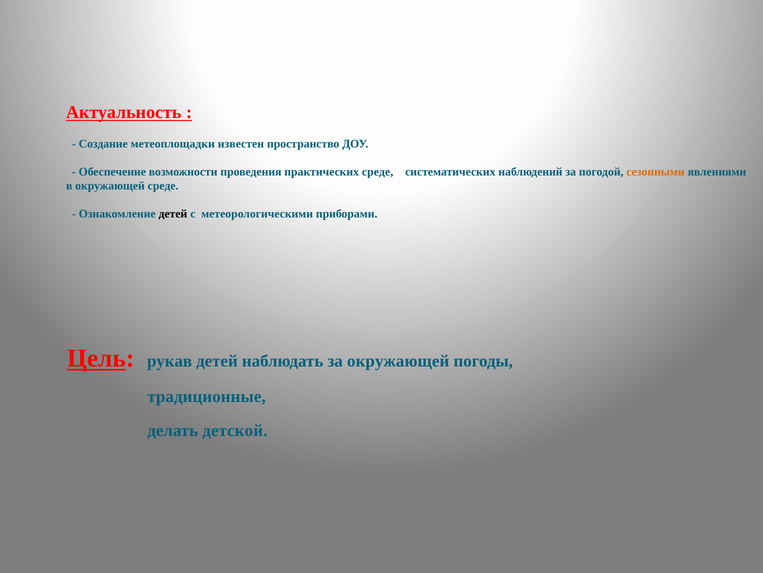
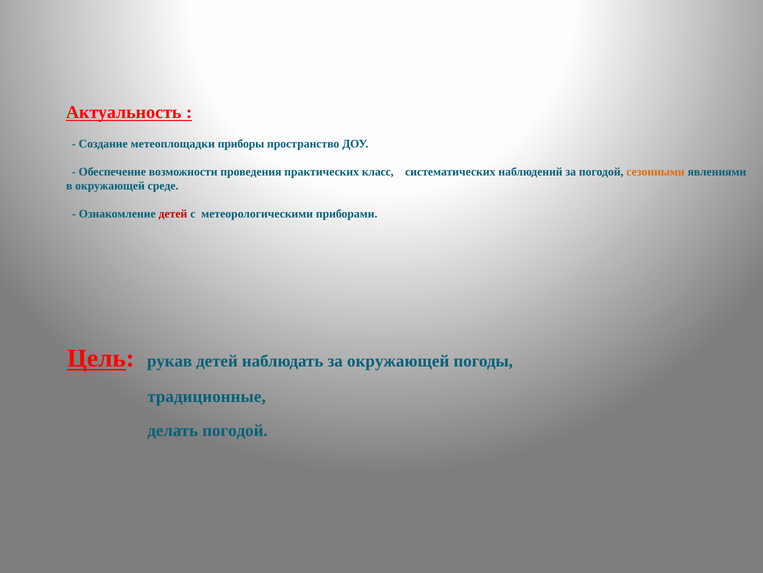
известен: известен -> приборы
практических среде: среде -> класс
детей at (173, 214) colour: black -> red
делать детской: детской -> погодой
